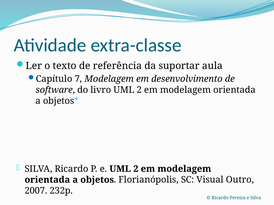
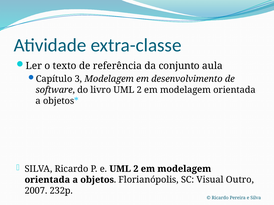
suportar: suportar -> conjunto
7: 7 -> 3
